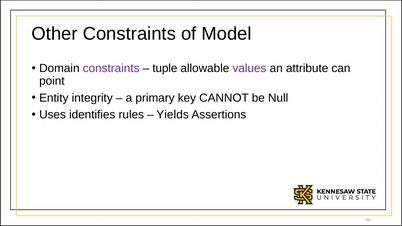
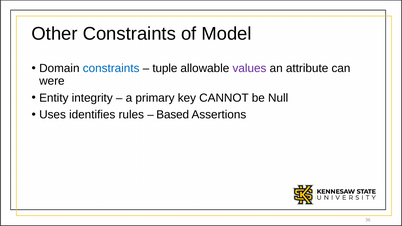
constraints at (111, 68) colour: purple -> blue
point: point -> were
Yields: Yields -> Based
